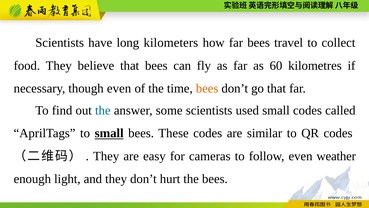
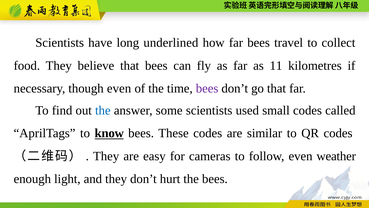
kilometers: kilometers -> underlined
60: 60 -> 11
bees at (207, 88) colour: orange -> purple
to small: small -> know
